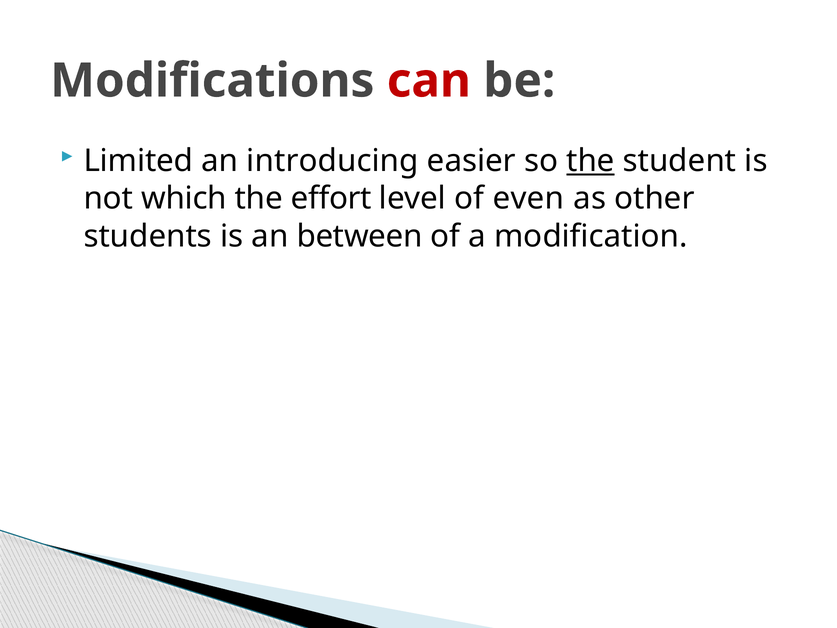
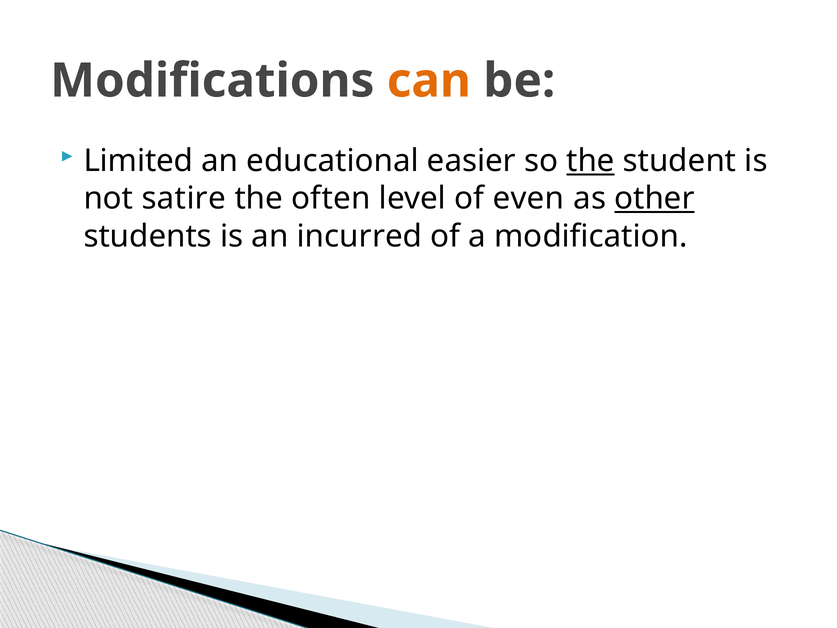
can colour: red -> orange
introducing: introducing -> educational
which: which -> satire
effort: effort -> often
other underline: none -> present
between: between -> incurred
